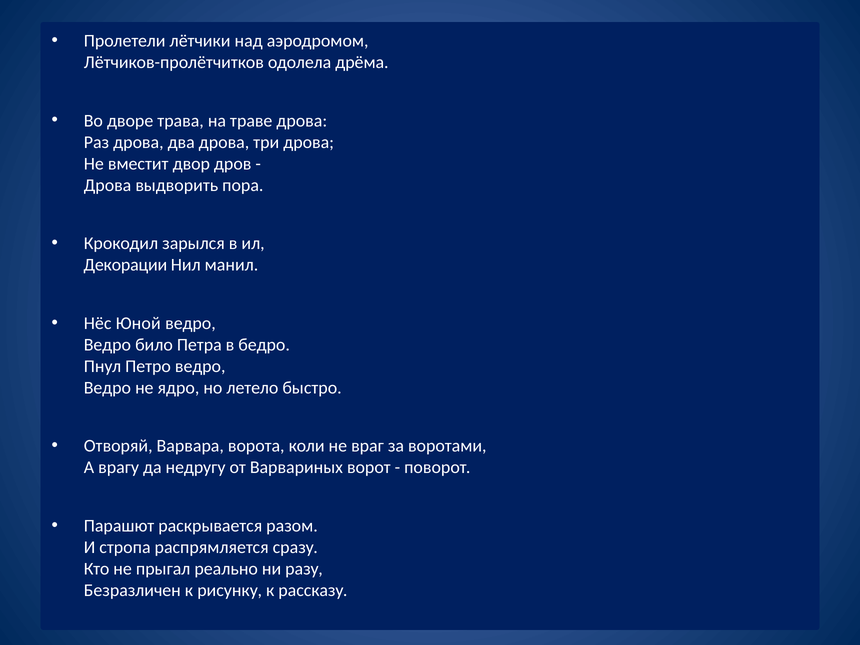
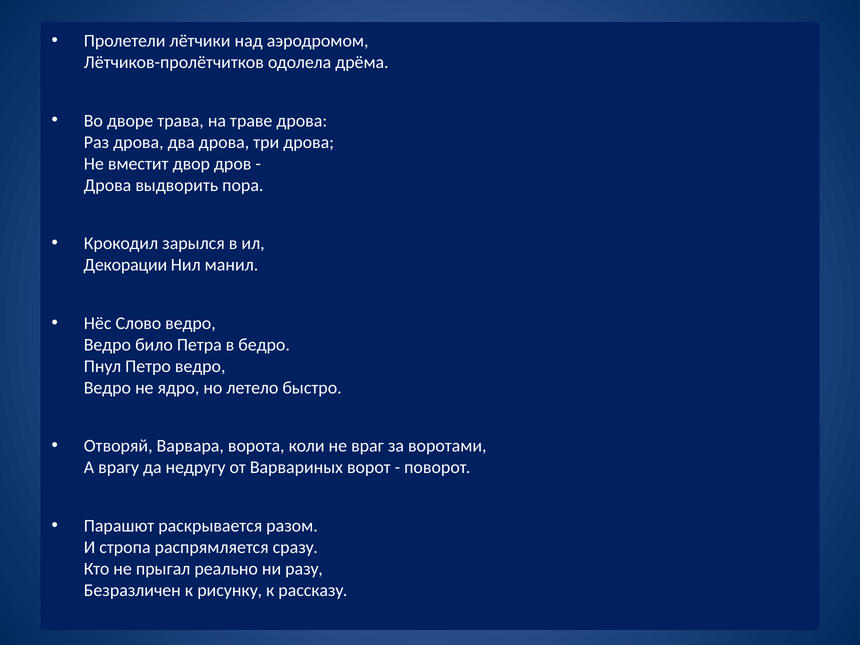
Юной: Юной -> Слово
